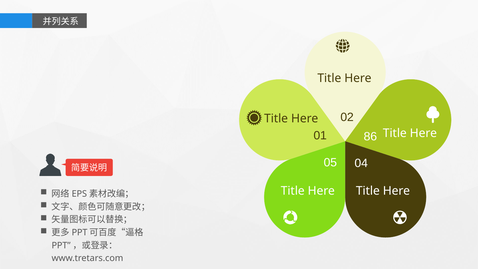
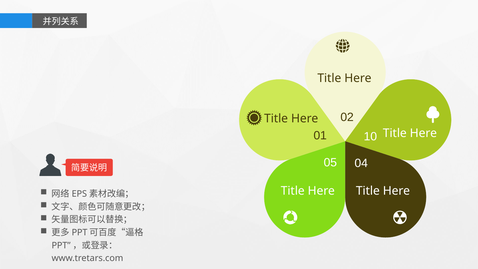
86: 86 -> 10
